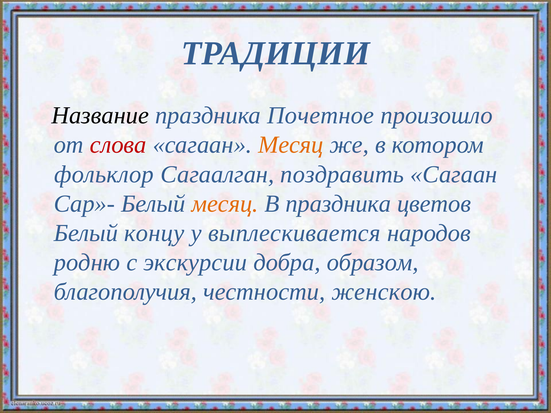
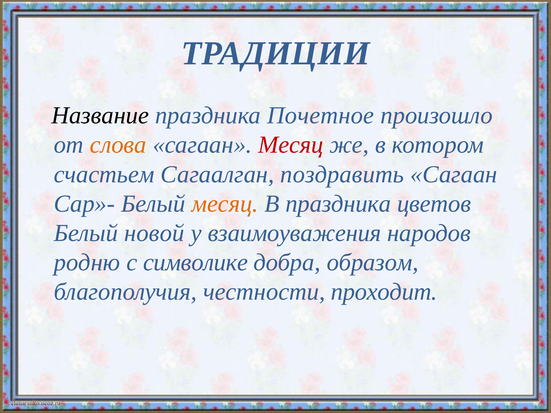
слова colour: red -> orange
Месяц at (291, 145) colour: orange -> red
фольклор: фольклор -> счастьем
концу: концу -> новой
выплескивается: выплескивается -> взаимоуважения
экскурсии: экскурсии -> символике
женскою: женскою -> проходит
